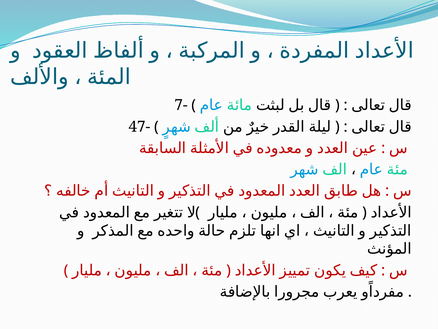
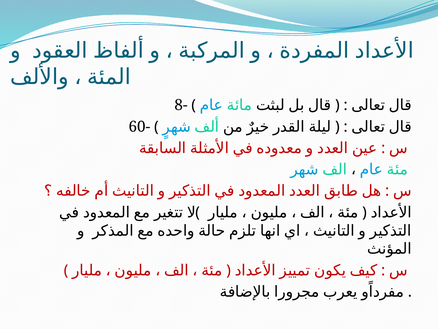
7-: 7- -> 8-
47-: 47- -> 60-
